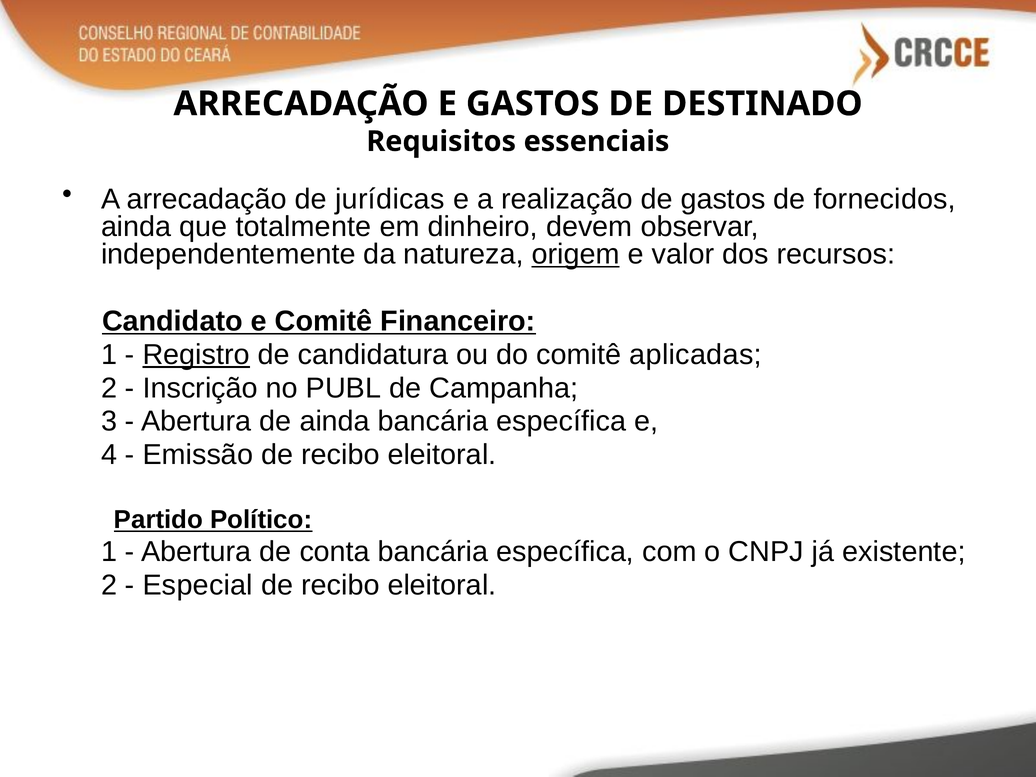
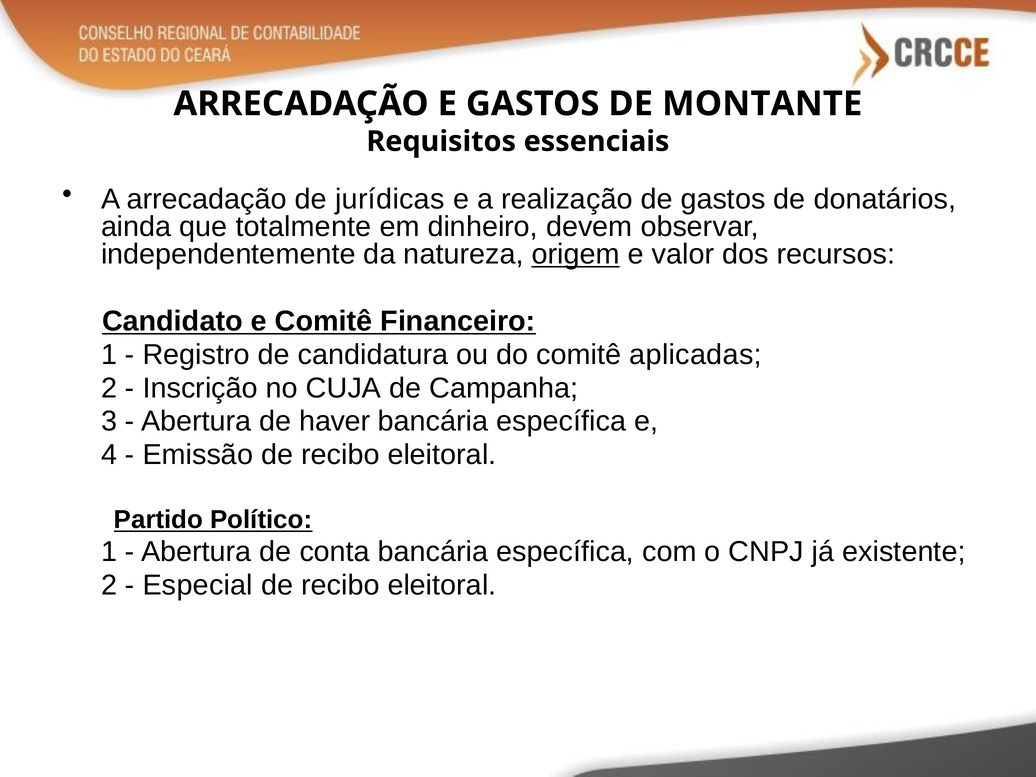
DESTINADO: DESTINADO -> MONTANTE
fornecidos: fornecidos -> donatários
Registro underline: present -> none
PUBL: PUBL -> CUJA
de ainda: ainda -> haver
